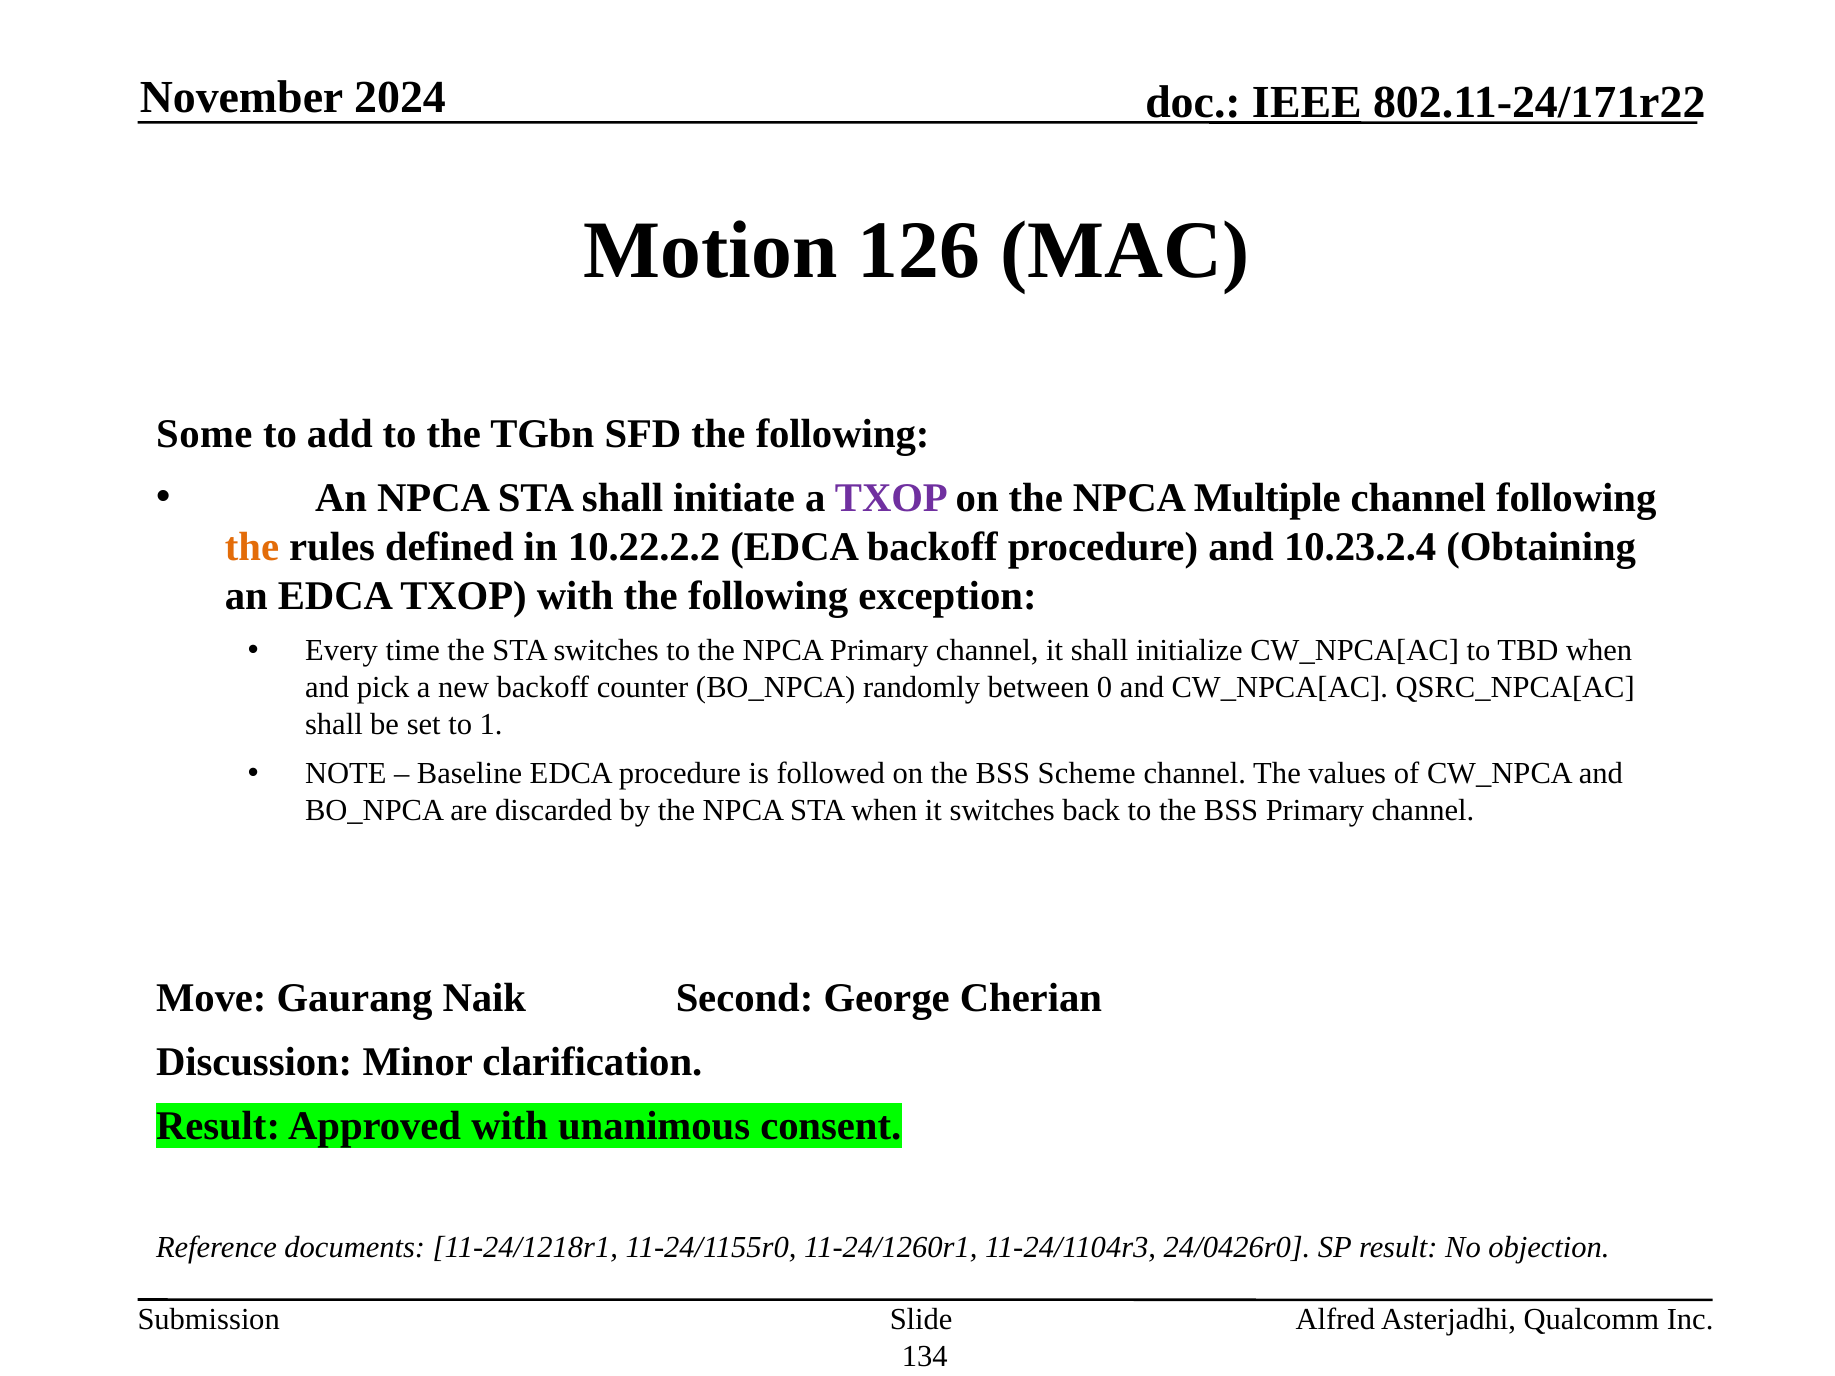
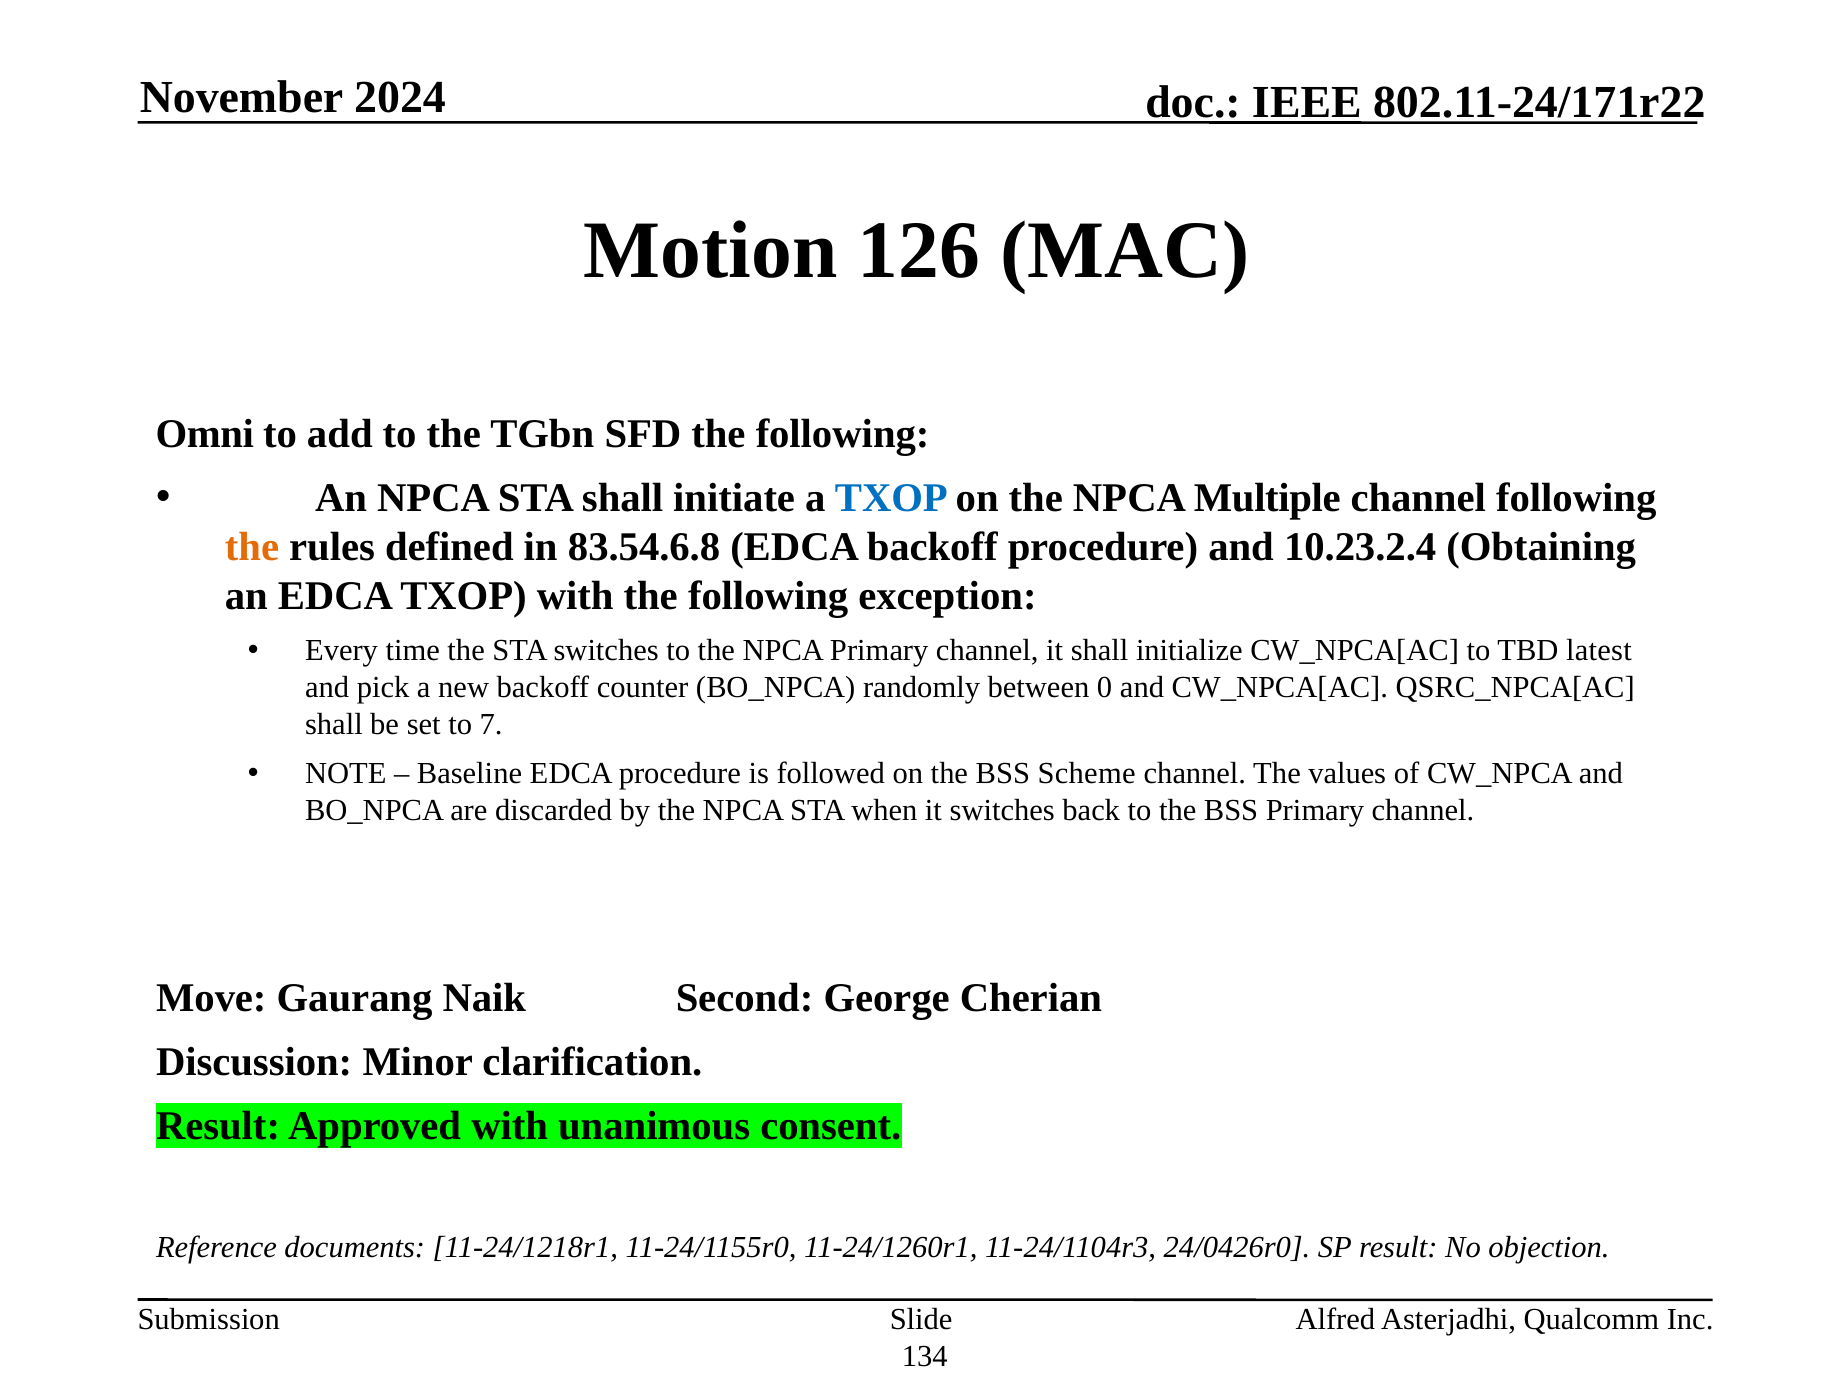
Some: Some -> Omni
TXOP at (891, 498) colour: purple -> blue
10.22.2.2: 10.22.2.2 -> 83.54.6.8
TBD when: when -> latest
1: 1 -> 7
